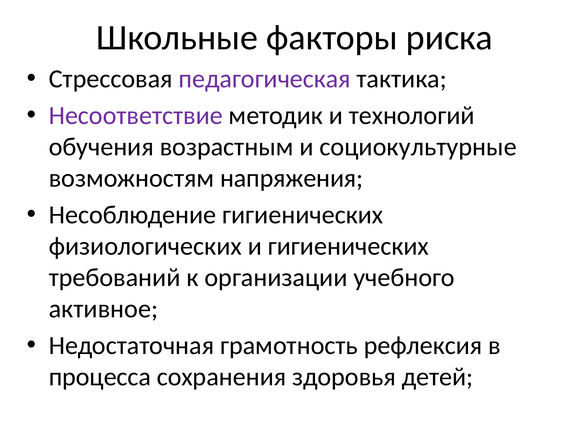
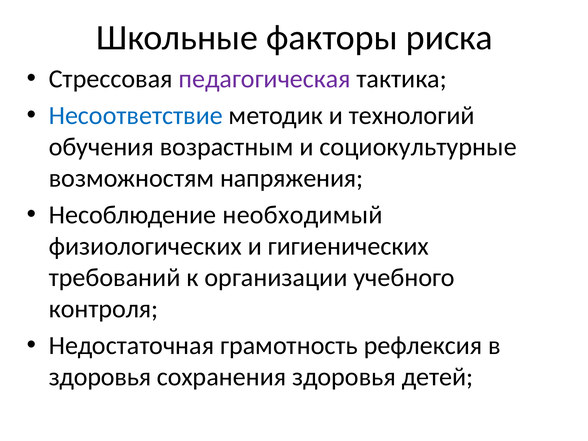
Несоответствие colour: purple -> blue
Несоблюдение гигиенических: гигиенических -> необходимый
активное: активное -> контроля
процесса at (100, 377): процесса -> здоровья
